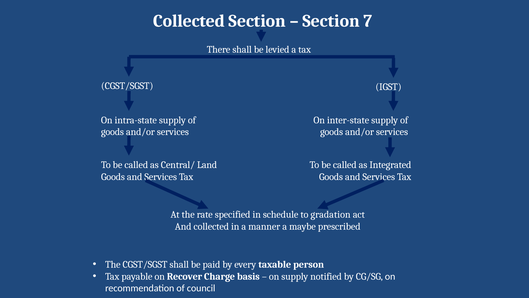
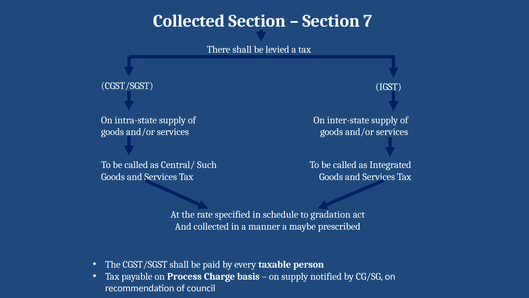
Land: Land -> Such
Recover: Recover -> Process
